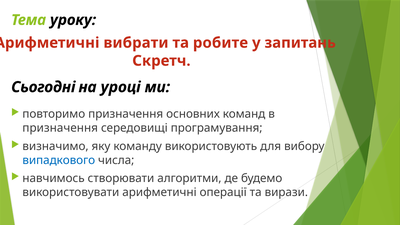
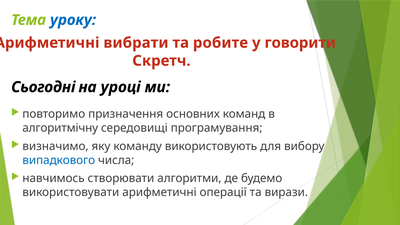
уроку colour: black -> blue
запитань: запитань -> говорити
призначення at (60, 128): призначення -> алгоритмічну
